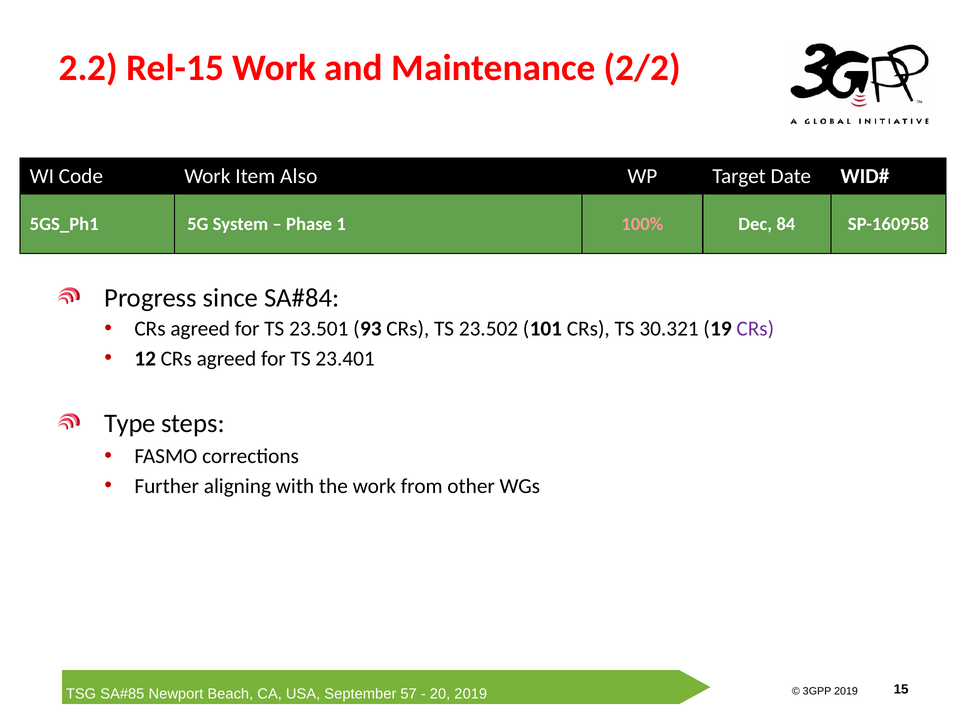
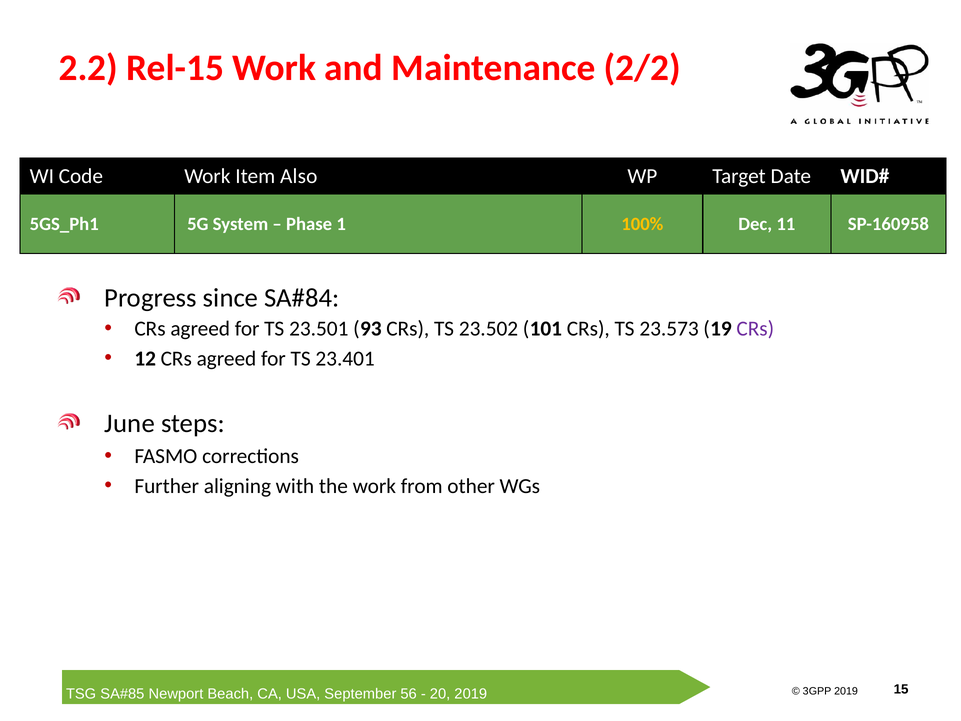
100% colour: pink -> yellow
84: 84 -> 11
30.321: 30.321 -> 23.573
Type: Type -> June
57: 57 -> 56
